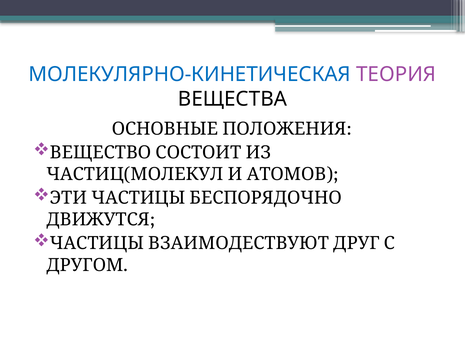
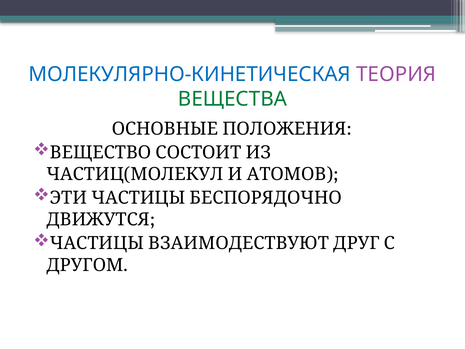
ВЕЩЕСТВА colour: black -> green
